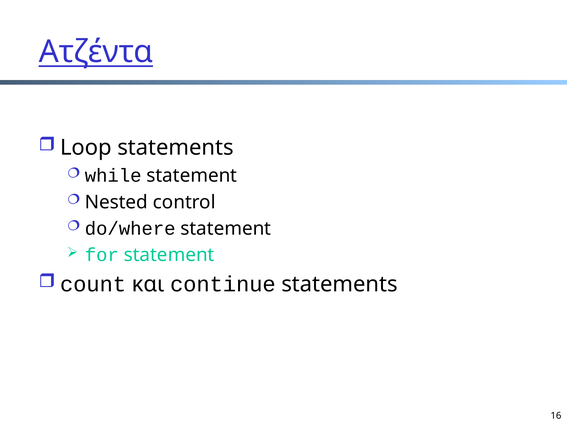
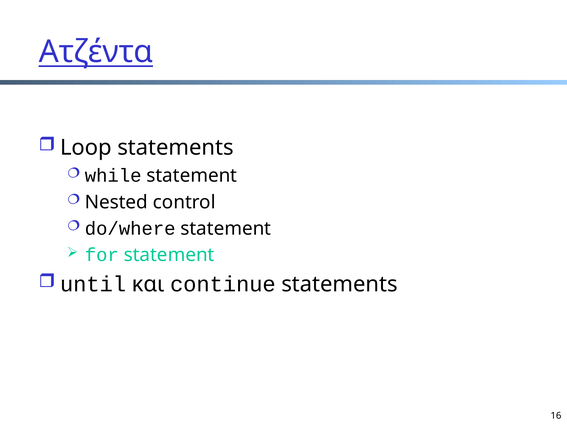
count: count -> until
